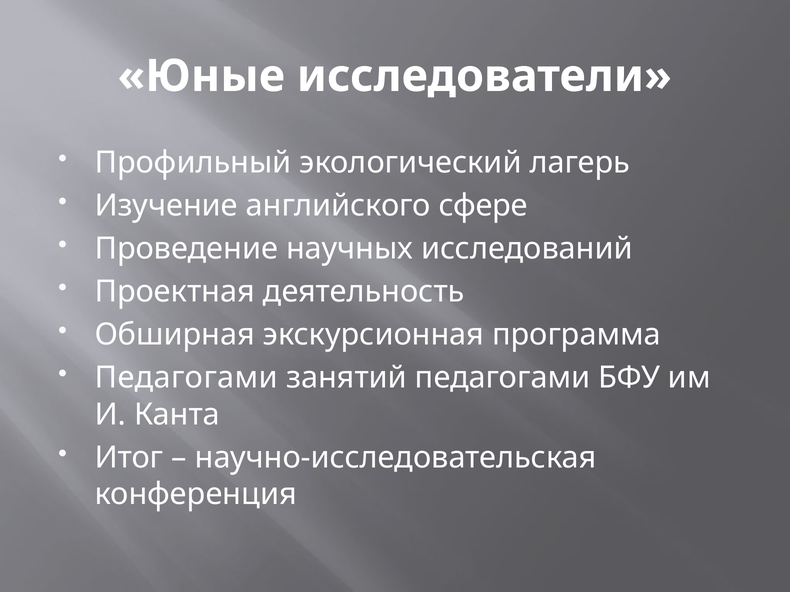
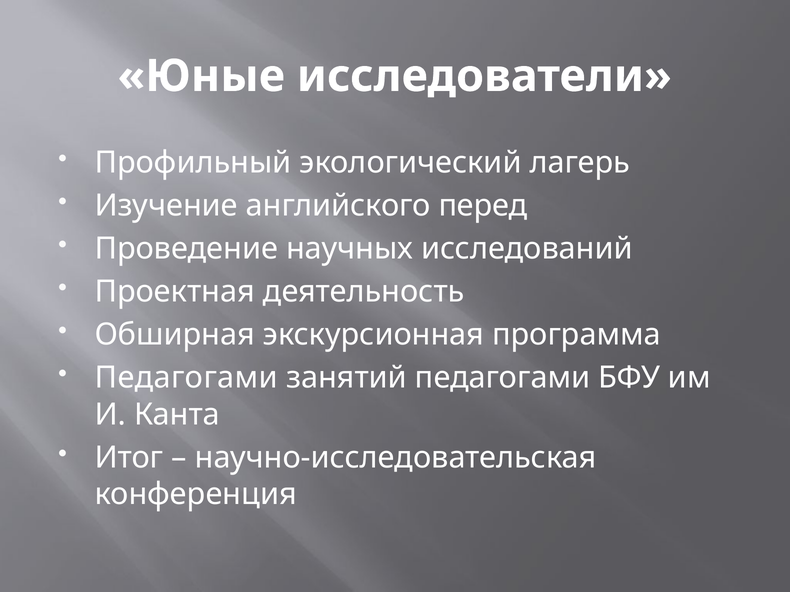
сфере: сфере -> перед
